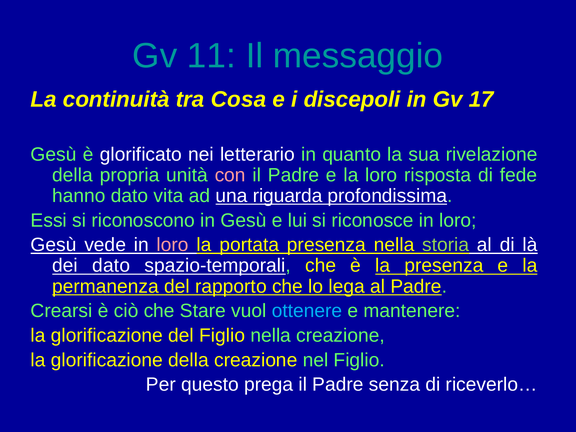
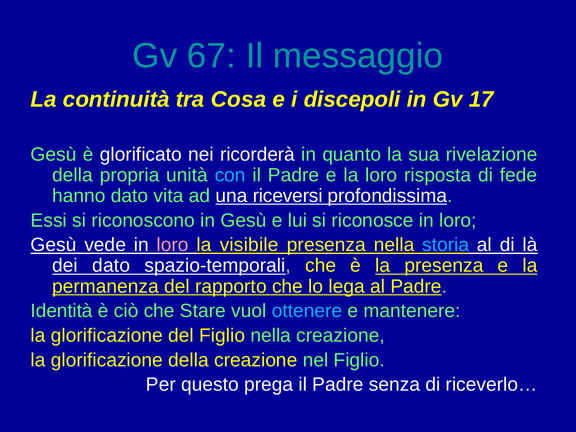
11: 11 -> 67
letterario: letterario -> ricorderà
con colour: pink -> light blue
riguarda: riguarda -> riceversi
portata: portata -> visibile
storia colour: light green -> light blue
Crearsi: Crearsi -> Identità
